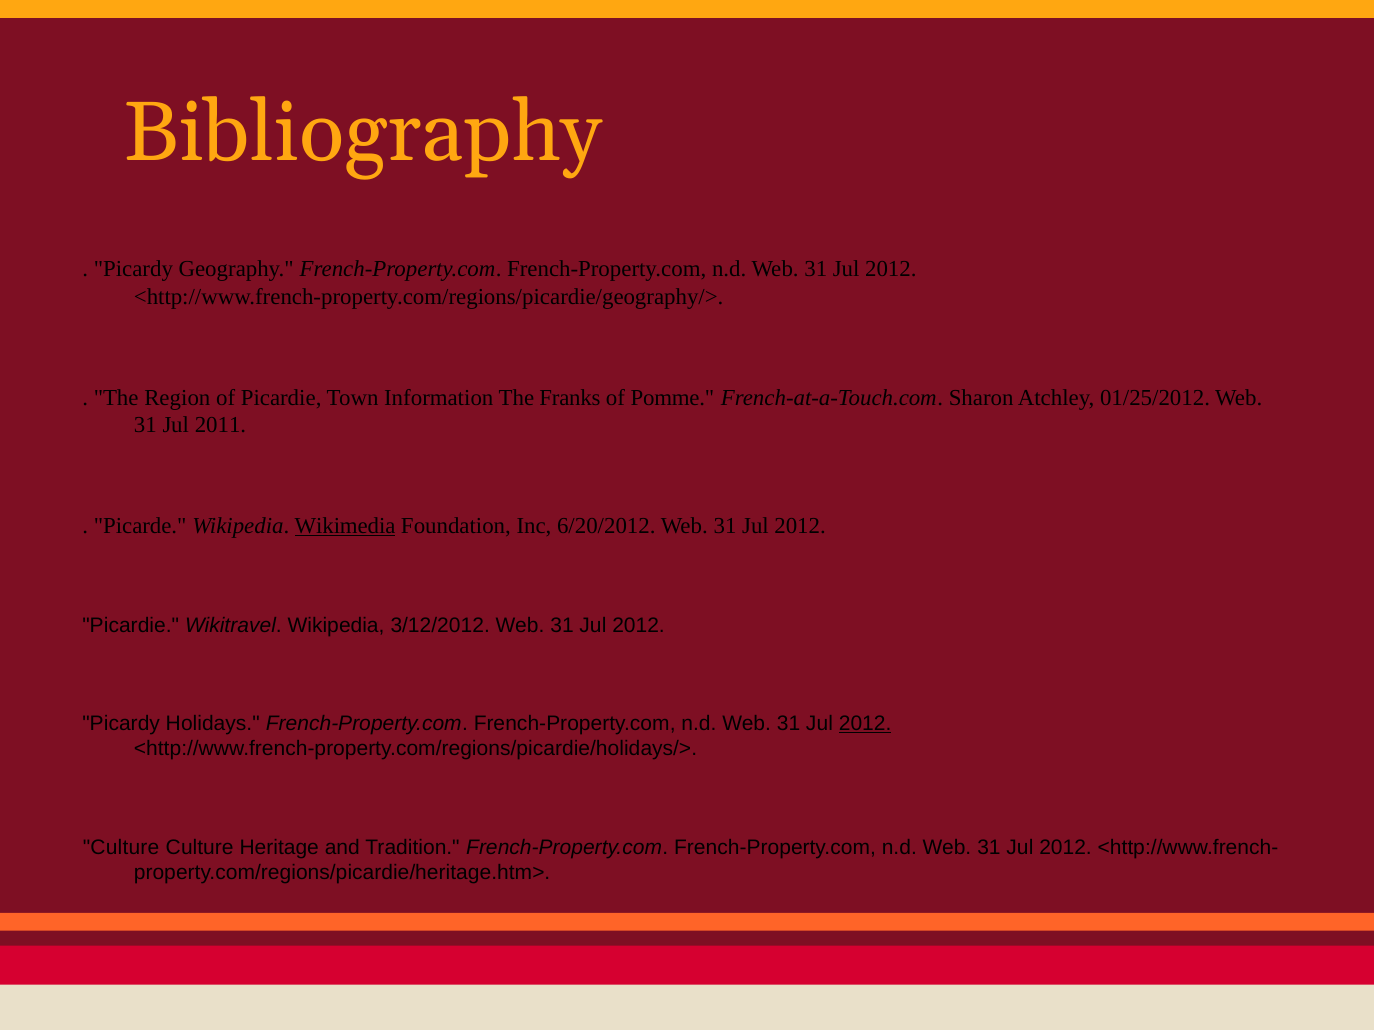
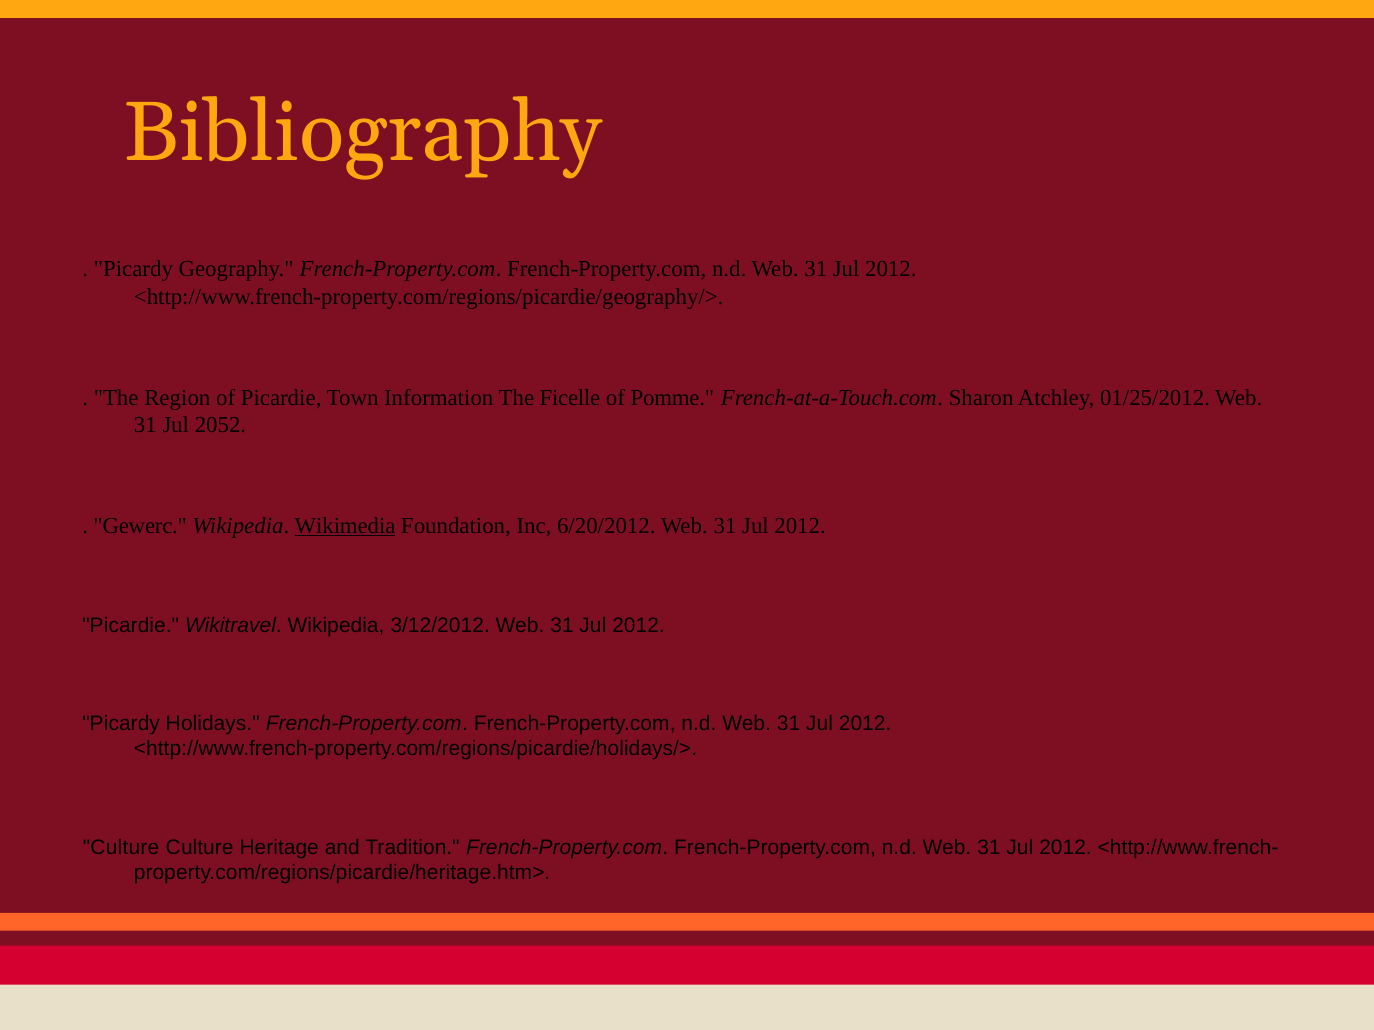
Franks: Franks -> Ficelle
2011: 2011 -> 2052
Picarde: Picarde -> Gewerc
2012 at (865, 724) underline: present -> none
